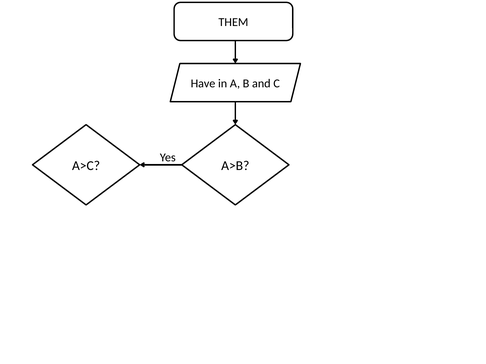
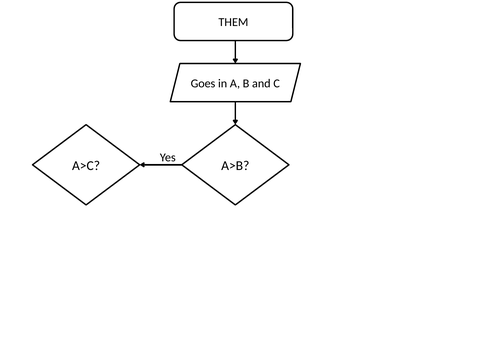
Have: Have -> Goes
